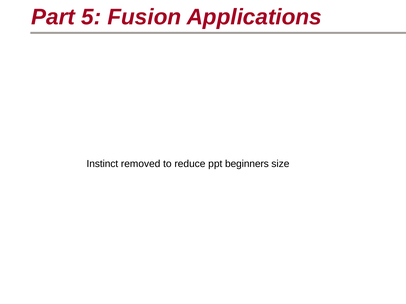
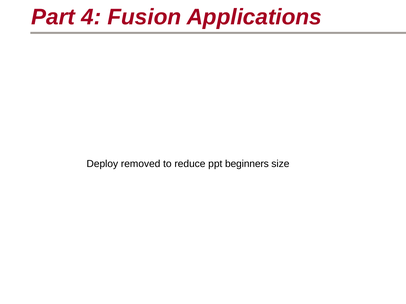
5: 5 -> 4
Instinct: Instinct -> Deploy
